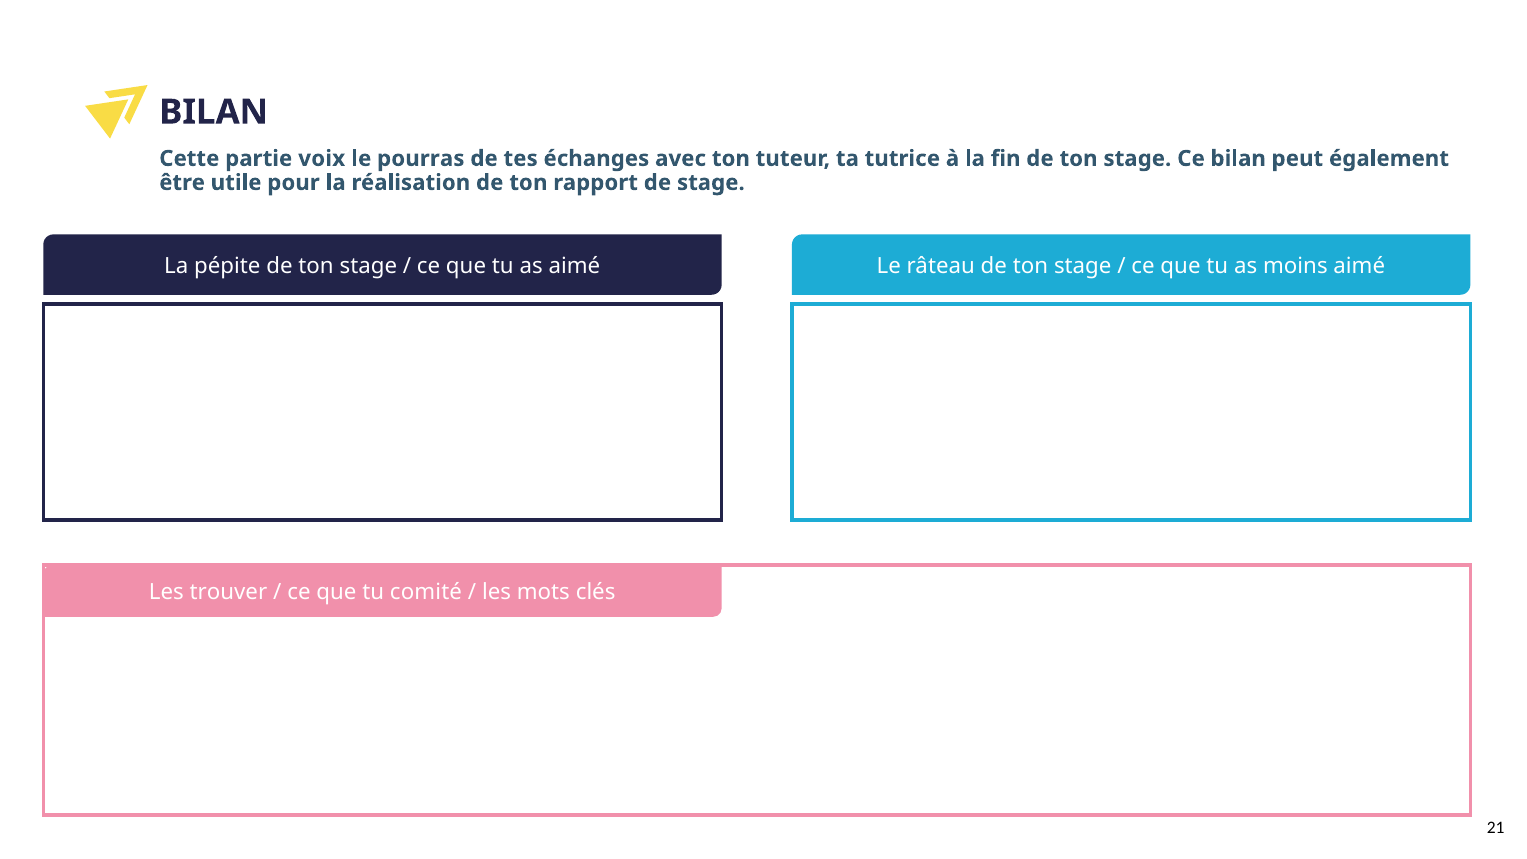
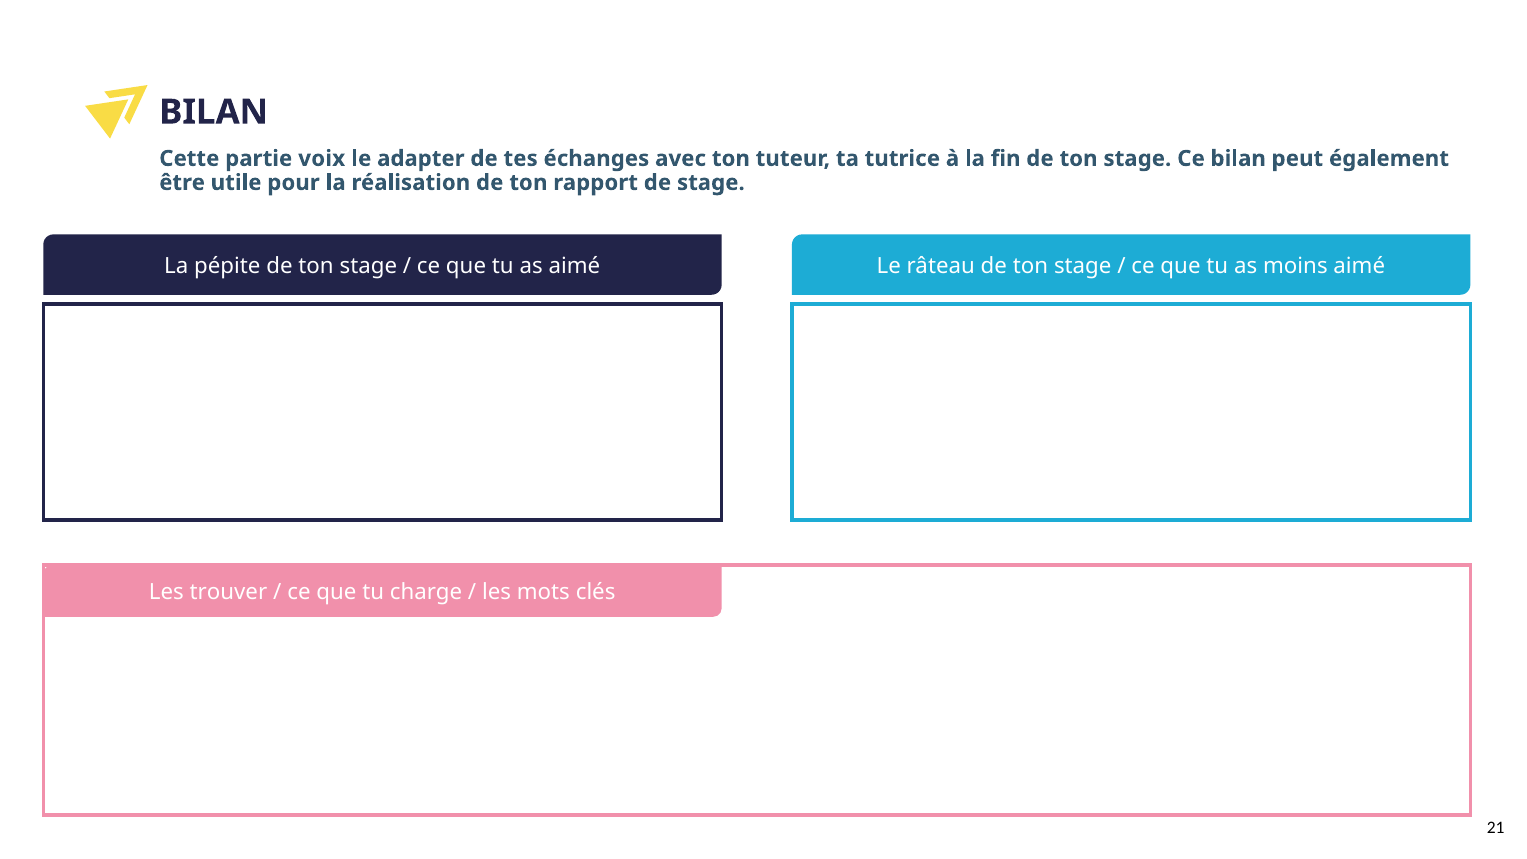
pourras: pourras -> adapter
comité: comité -> charge
